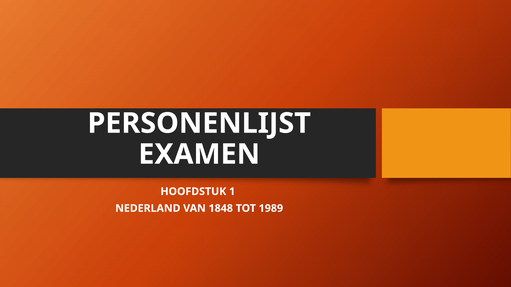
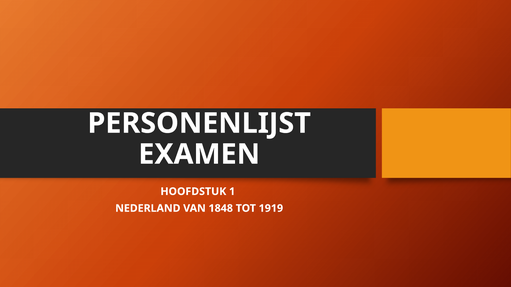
1989: 1989 -> 1919
